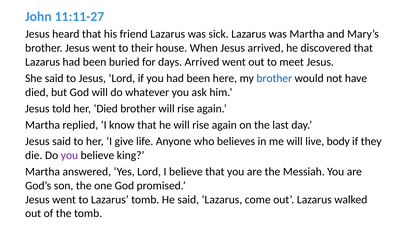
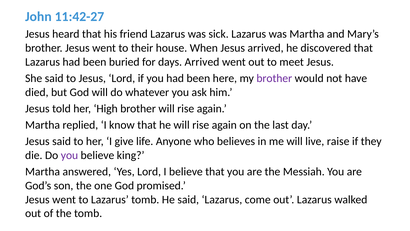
11:11-27: 11:11-27 -> 11:42-27
brother at (274, 78) colour: blue -> purple
her Died: Died -> High
body: body -> raise
